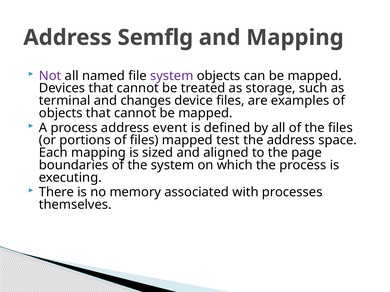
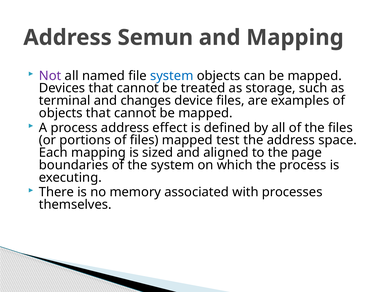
Semflg: Semflg -> Semun
system at (172, 76) colour: purple -> blue
event: event -> effect
